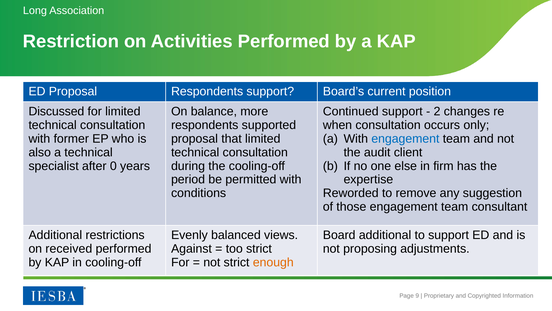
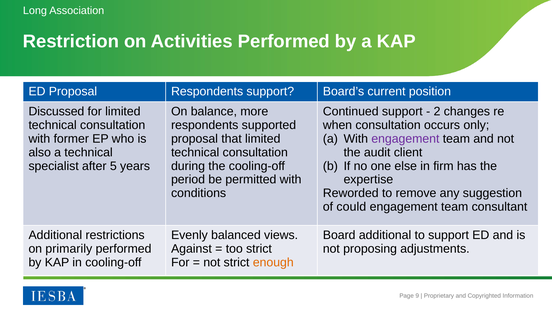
engagement at (405, 138) colour: blue -> purple
0: 0 -> 5
those: those -> could
received: received -> primarily
